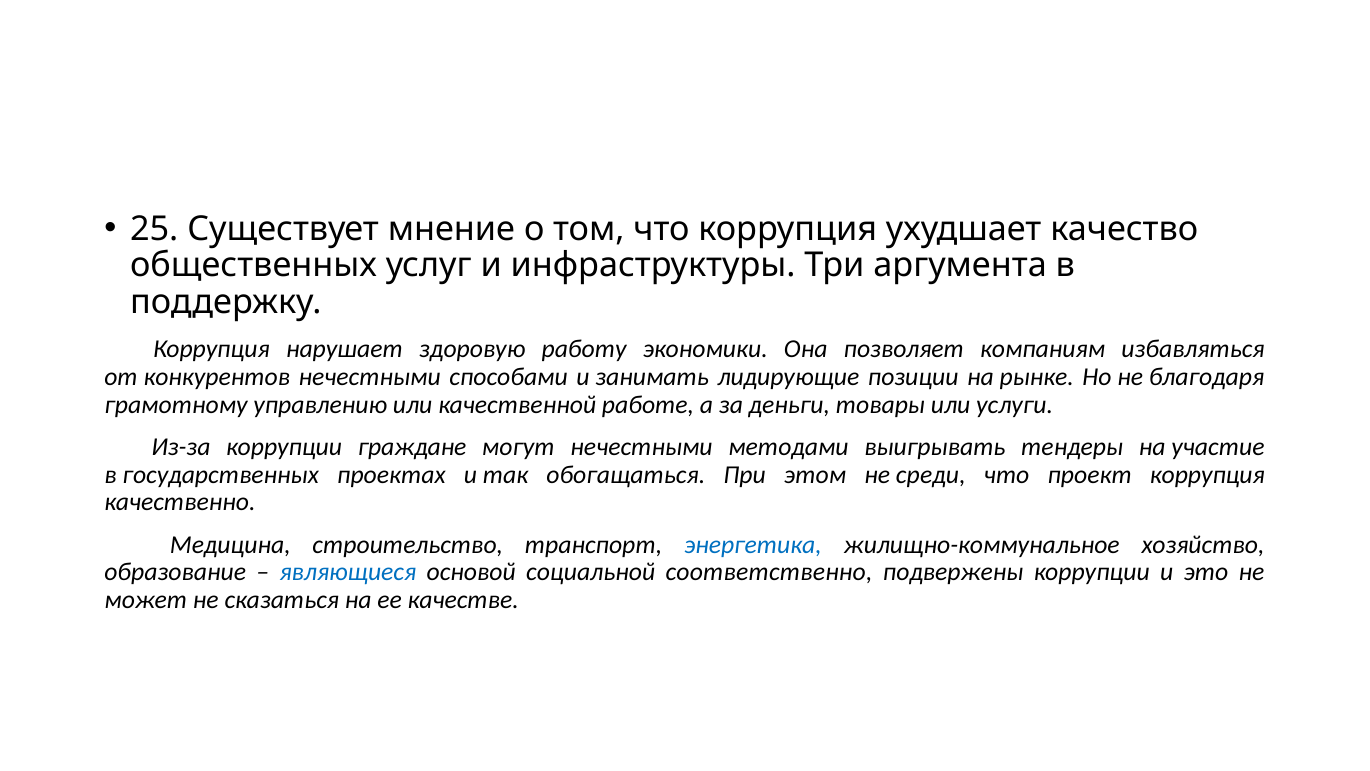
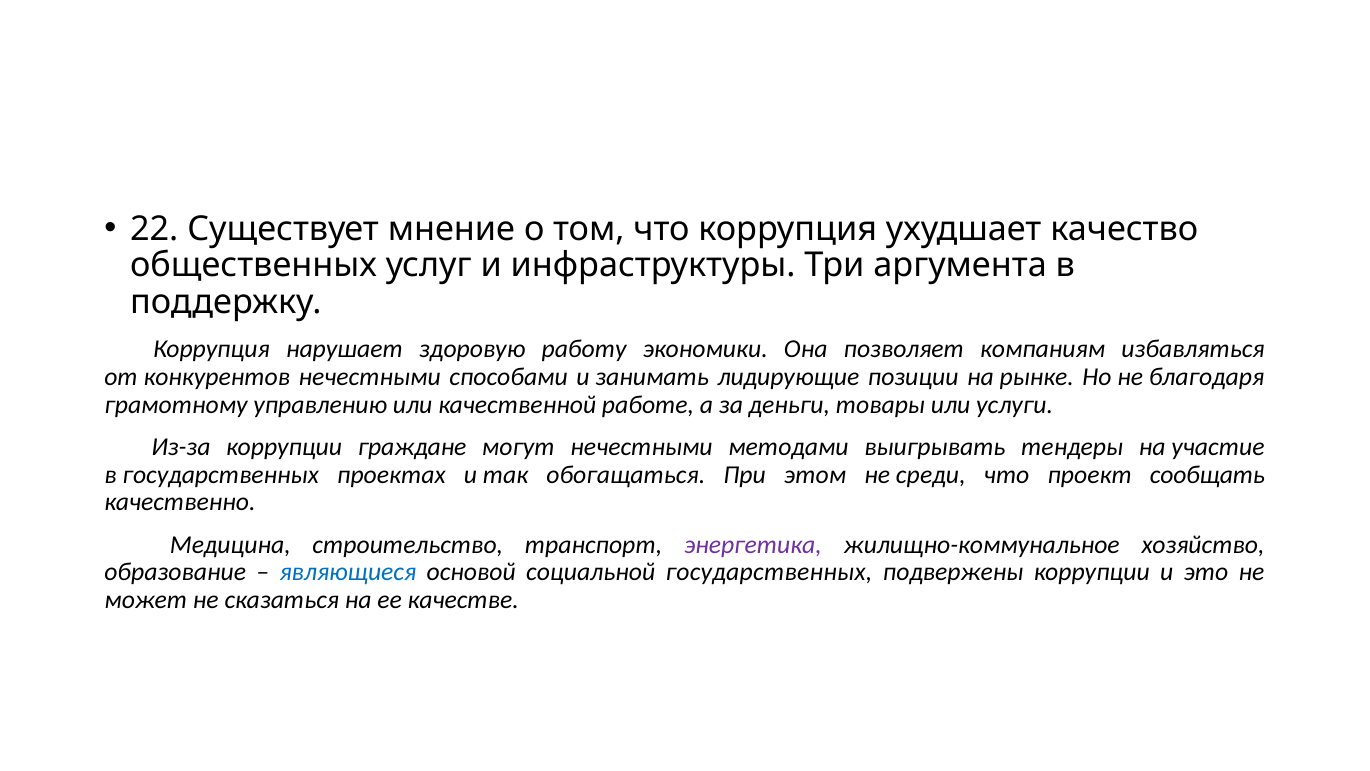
25: 25 -> 22
проект коррупция: коррупция -> сообщать
энергетика colour: blue -> purple
социальной соответственно: соответственно -> государственных
